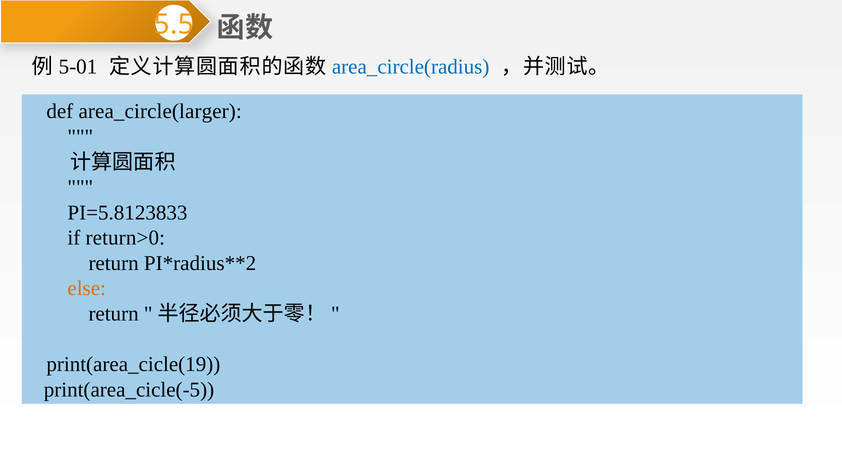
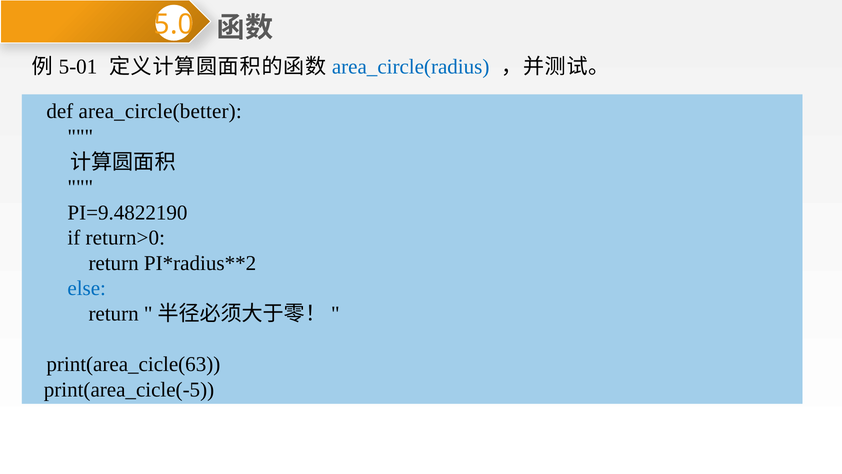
5.5: 5.5 -> 5.0
area_circle(larger: area_circle(larger -> area_circle(better
PI=5.8123833: PI=5.8123833 -> PI=9.4822190
else colour: orange -> blue
print(area_cicle(19: print(area_cicle(19 -> print(area_cicle(63
